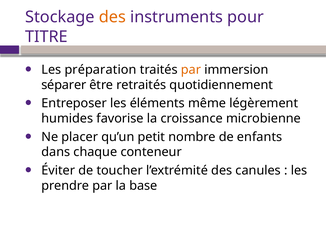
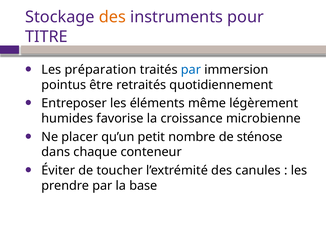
par at (191, 70) colour: orange -> blue
séparer: séparer -> pointus
enfants: enfants -> sténose
